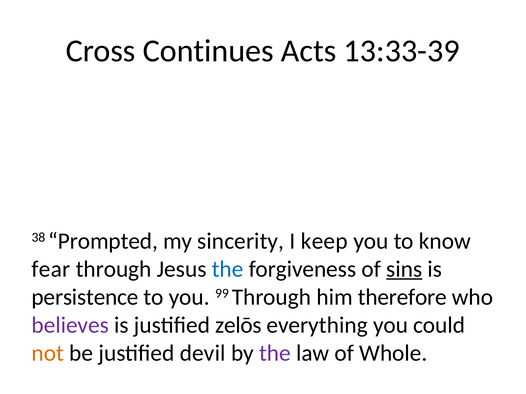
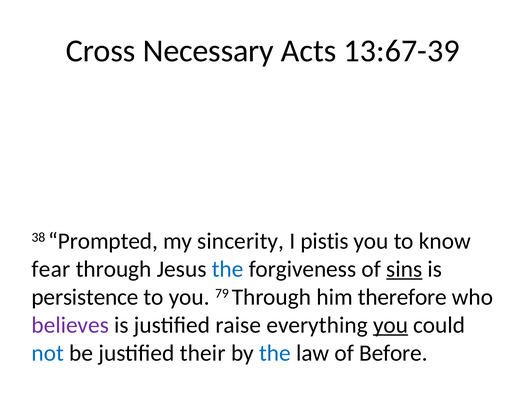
Continues: Continues -> Necessary
13:33-39: 13:33-39 -> 13:67-39
keep: keep -> pistis
99: 99 -> 79
zelōs: zelōs -> raise
you at (391, 325) underline: none -> present
not colour: orange -> blue
devil: devil -> their
the at (275, 354) colour: purple -> blue
Whole: Whole -> Before
